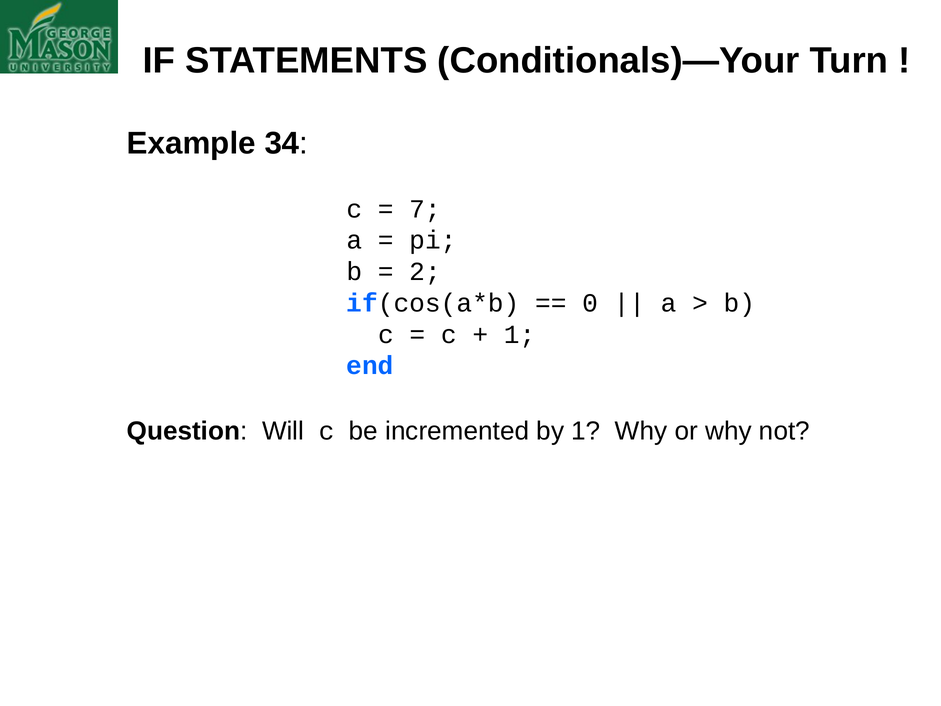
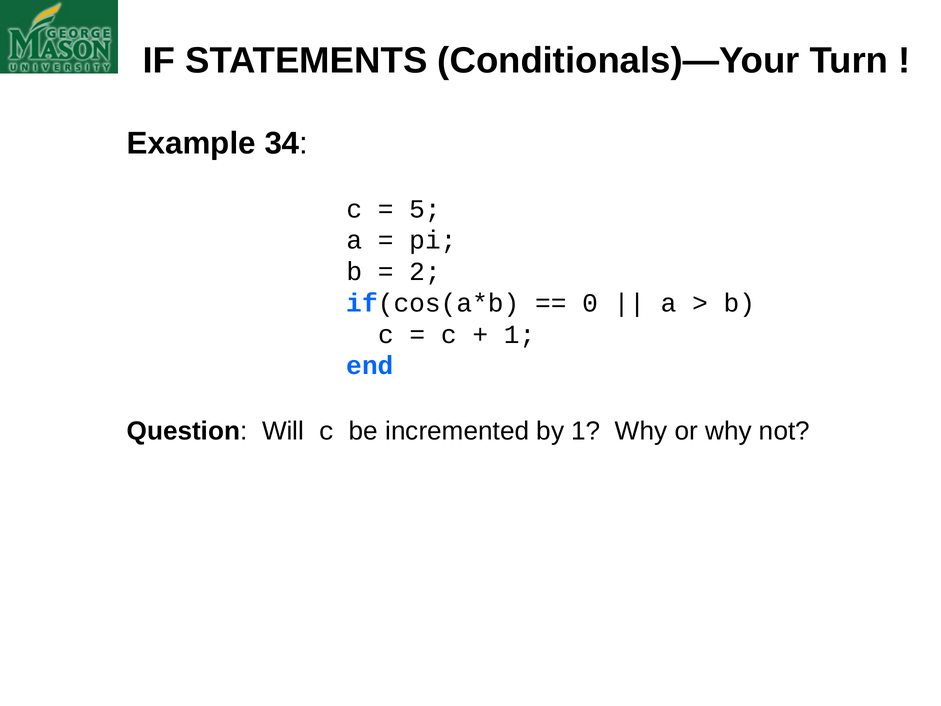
7: 7 -> 5
